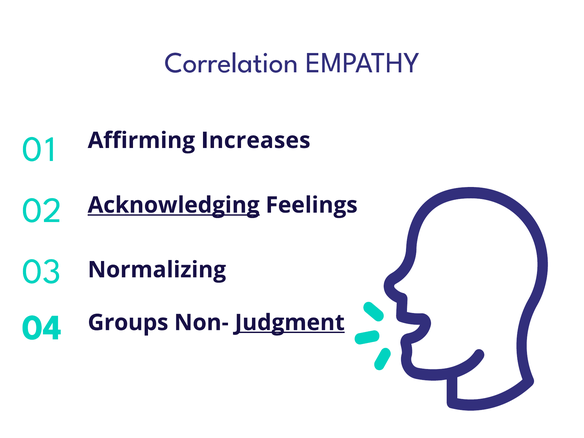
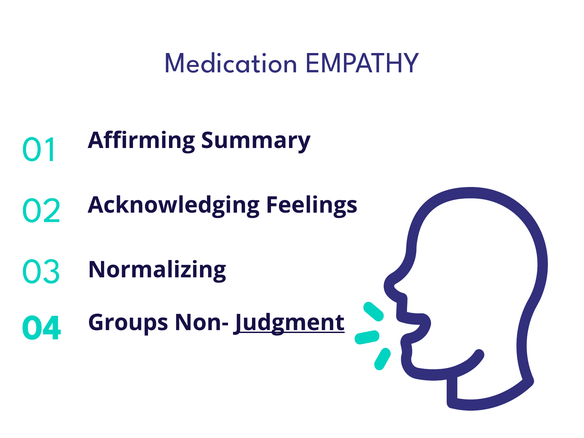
Correlation: Correlation -> Medication
Increases: Increases -> Summary
Acknowledging underline: present -> none
